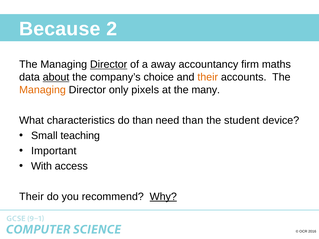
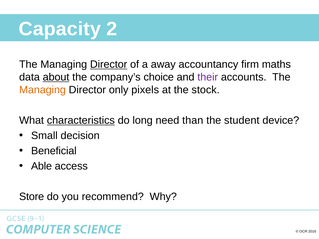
Because: Because -> Capacity
their at (208, 77) colour: orange -> purple
many: many -> stock
characteristics underline: none -> present
do than: than -> long
teaching: teaching -> decision
Important: Important -> Beneficial
With: With -> Able
Their at (31, 197): Their -> Store
Why underline: present -> none
